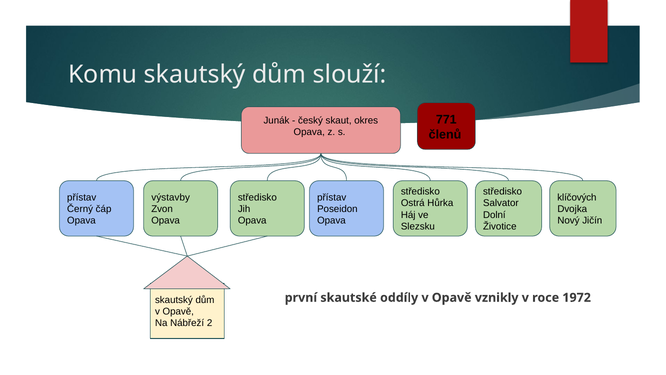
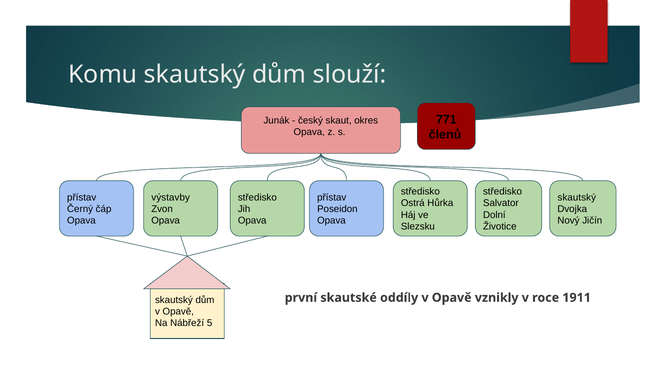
klíčových at (577, 197): klíčových -> skautský
1972: 1972 -> 1911
2: 2 -> 5
